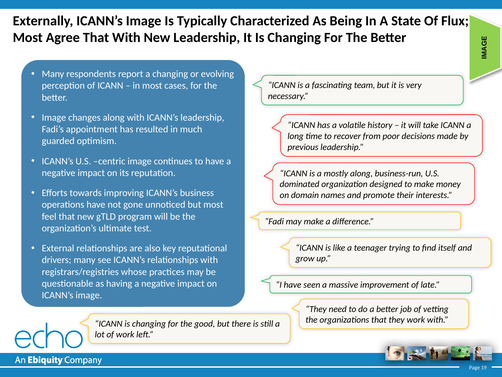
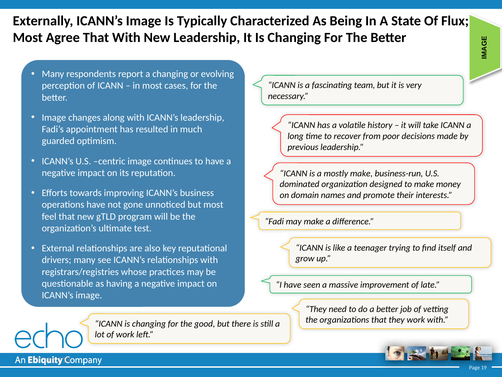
mostly along: along -> make
